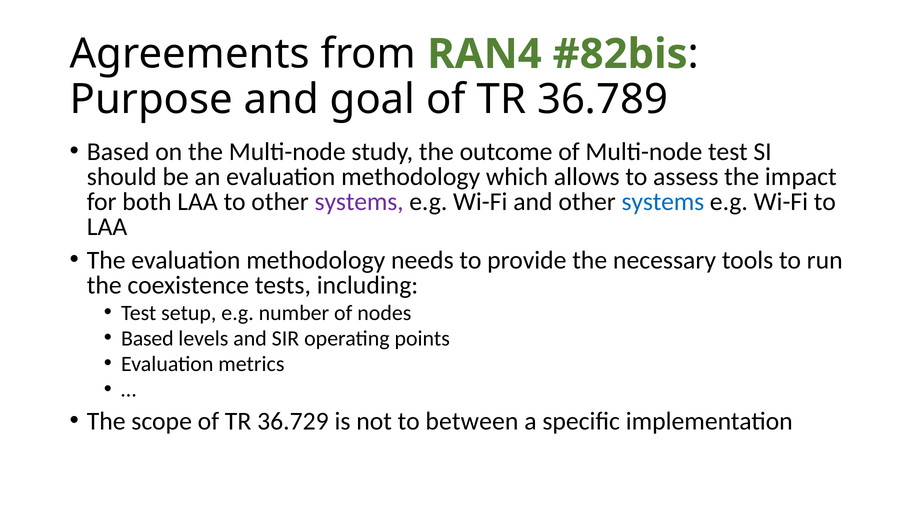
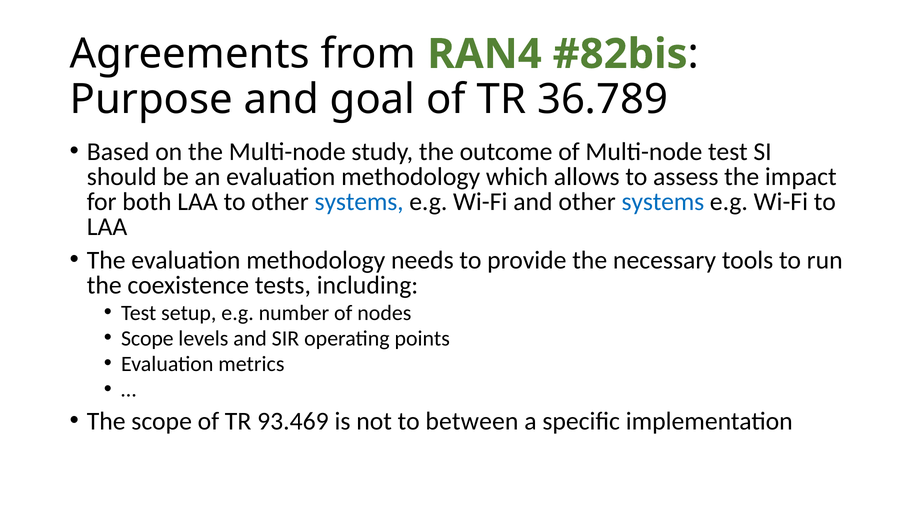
systems at (359, 202) colour: purple -> blue
Based at (147, 339): Based -> Scope
36.729: 36.729 -> 93.469
